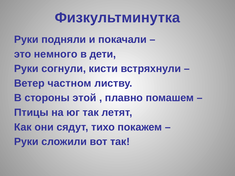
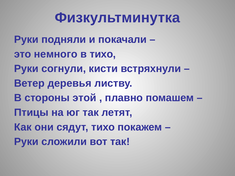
в дети: дети -> тихо
частном: частном -> деревья
